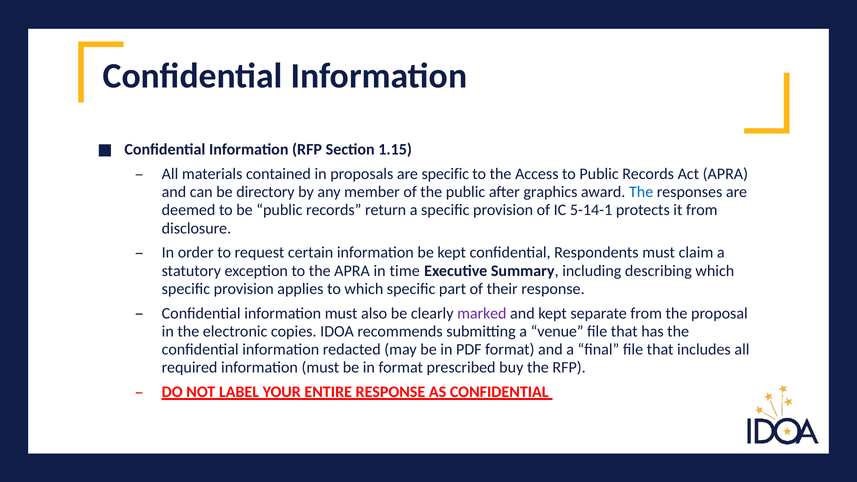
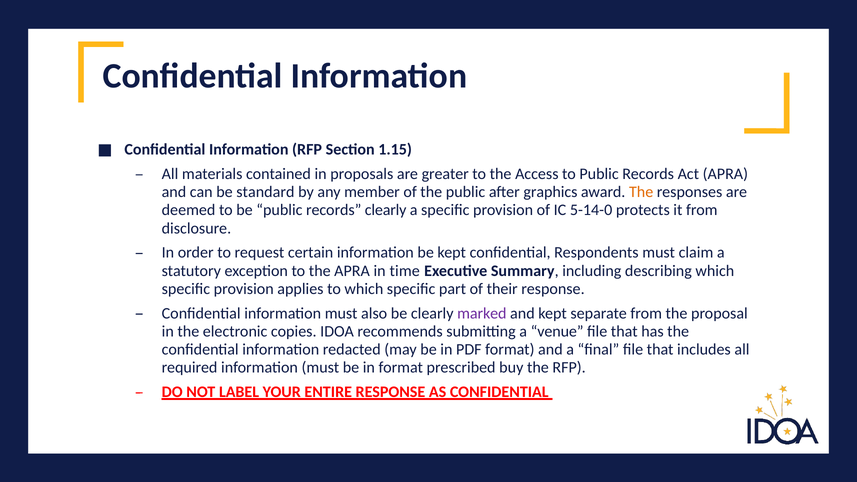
are specific: specific -> greater
directory: directory -> standard
The at (641, 192) colour: blue -> orange
records return: return -> clearly
5-14-1: 5-14-1 -> 5-14-0
